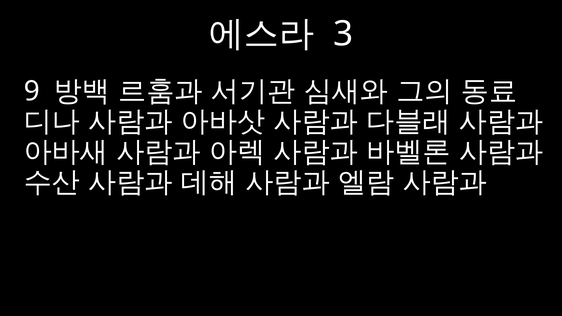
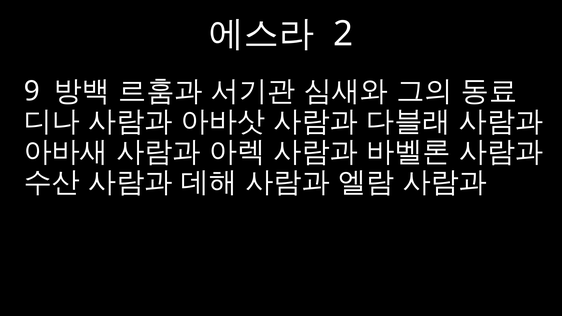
3: 3 -> 2
